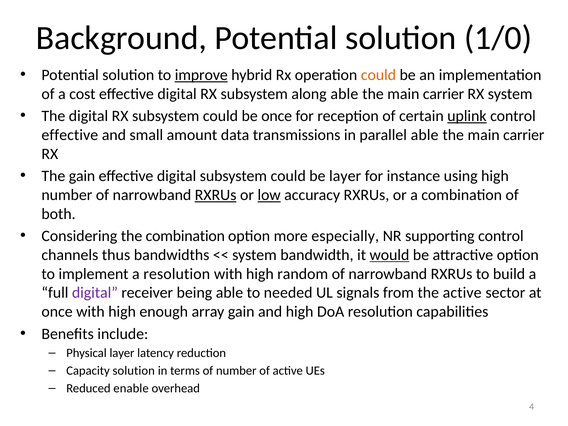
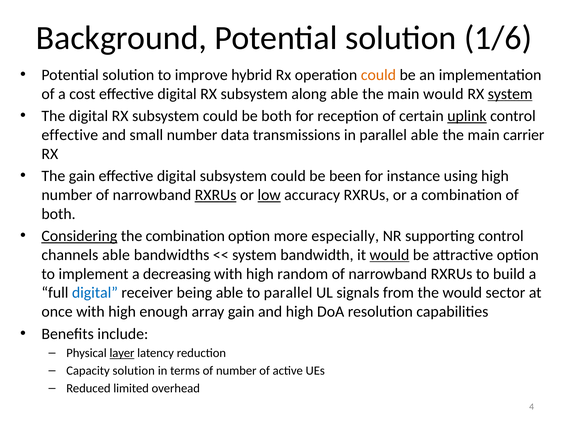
1/0: 1/0 -> 1/6
improve underline: present -> none
carrier at (444, 94): carrier -> would
system at (510, 94) underline: none -> present
be once: once -> both
small amount: amount -> number
be layer: layer -> been
Considering underline: none -> present
channels thus: thus -> able
a resolution: resolution -> decreasing
digital at (95, 293) colour: purple -> blue
to needed: needed -> parallel
the active: active -> would
layer at (122, 353) underline: none -> present
enable: enable -> limited
